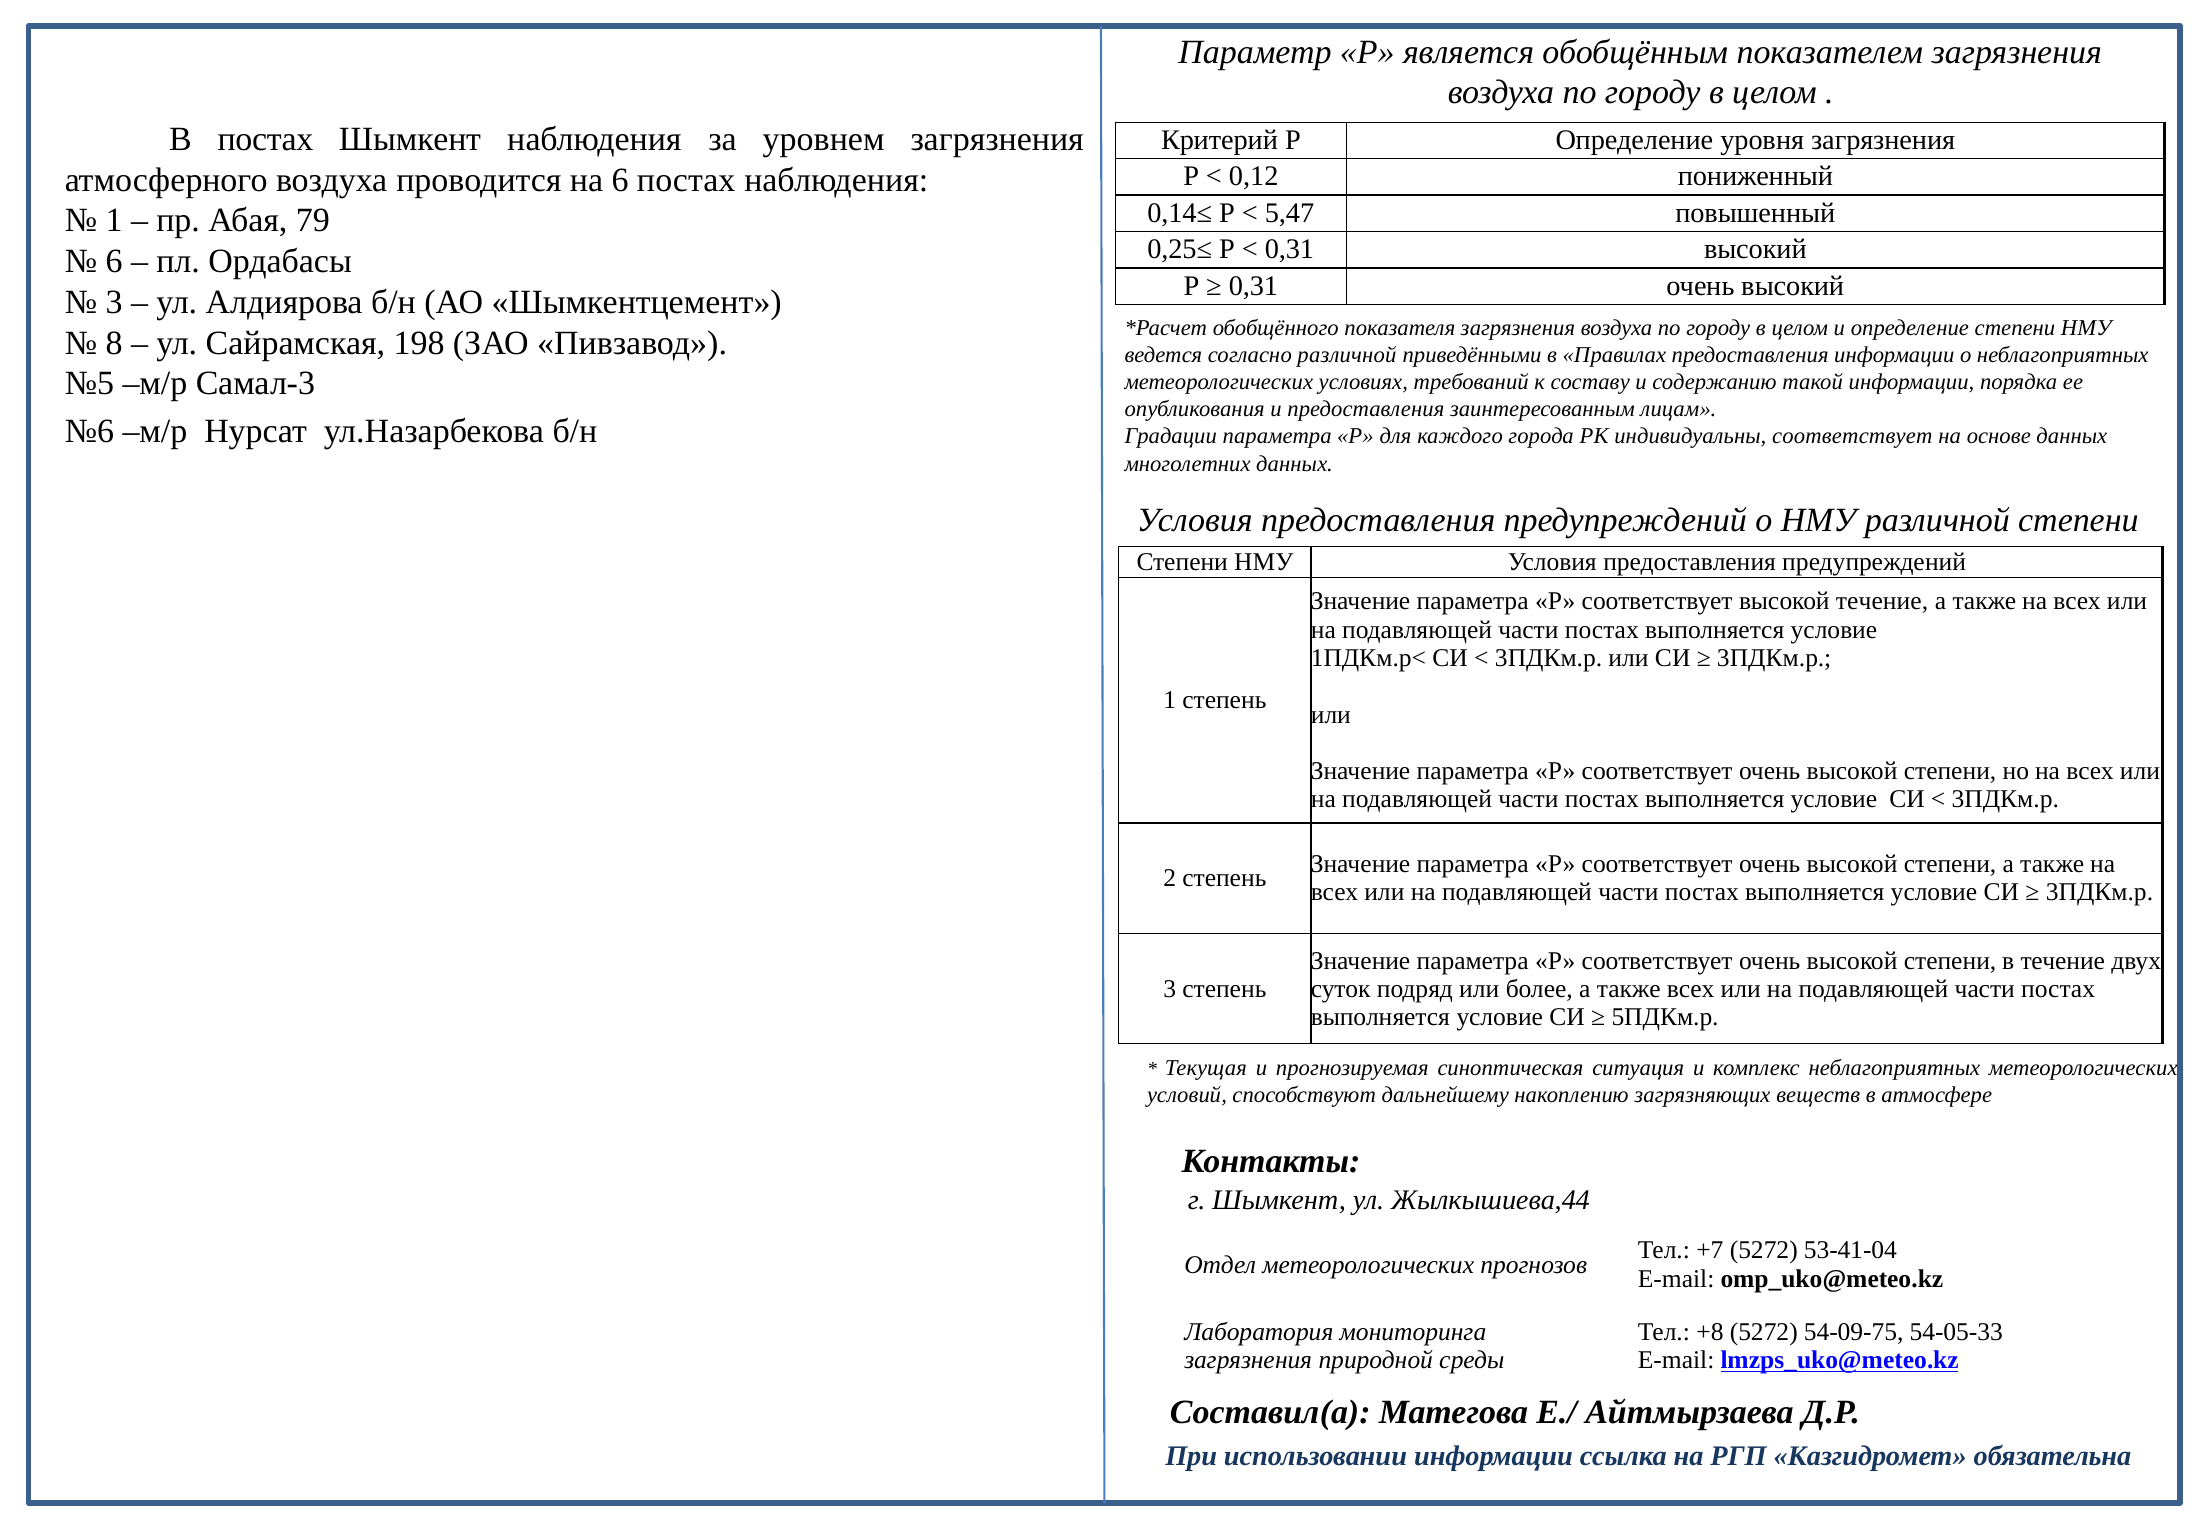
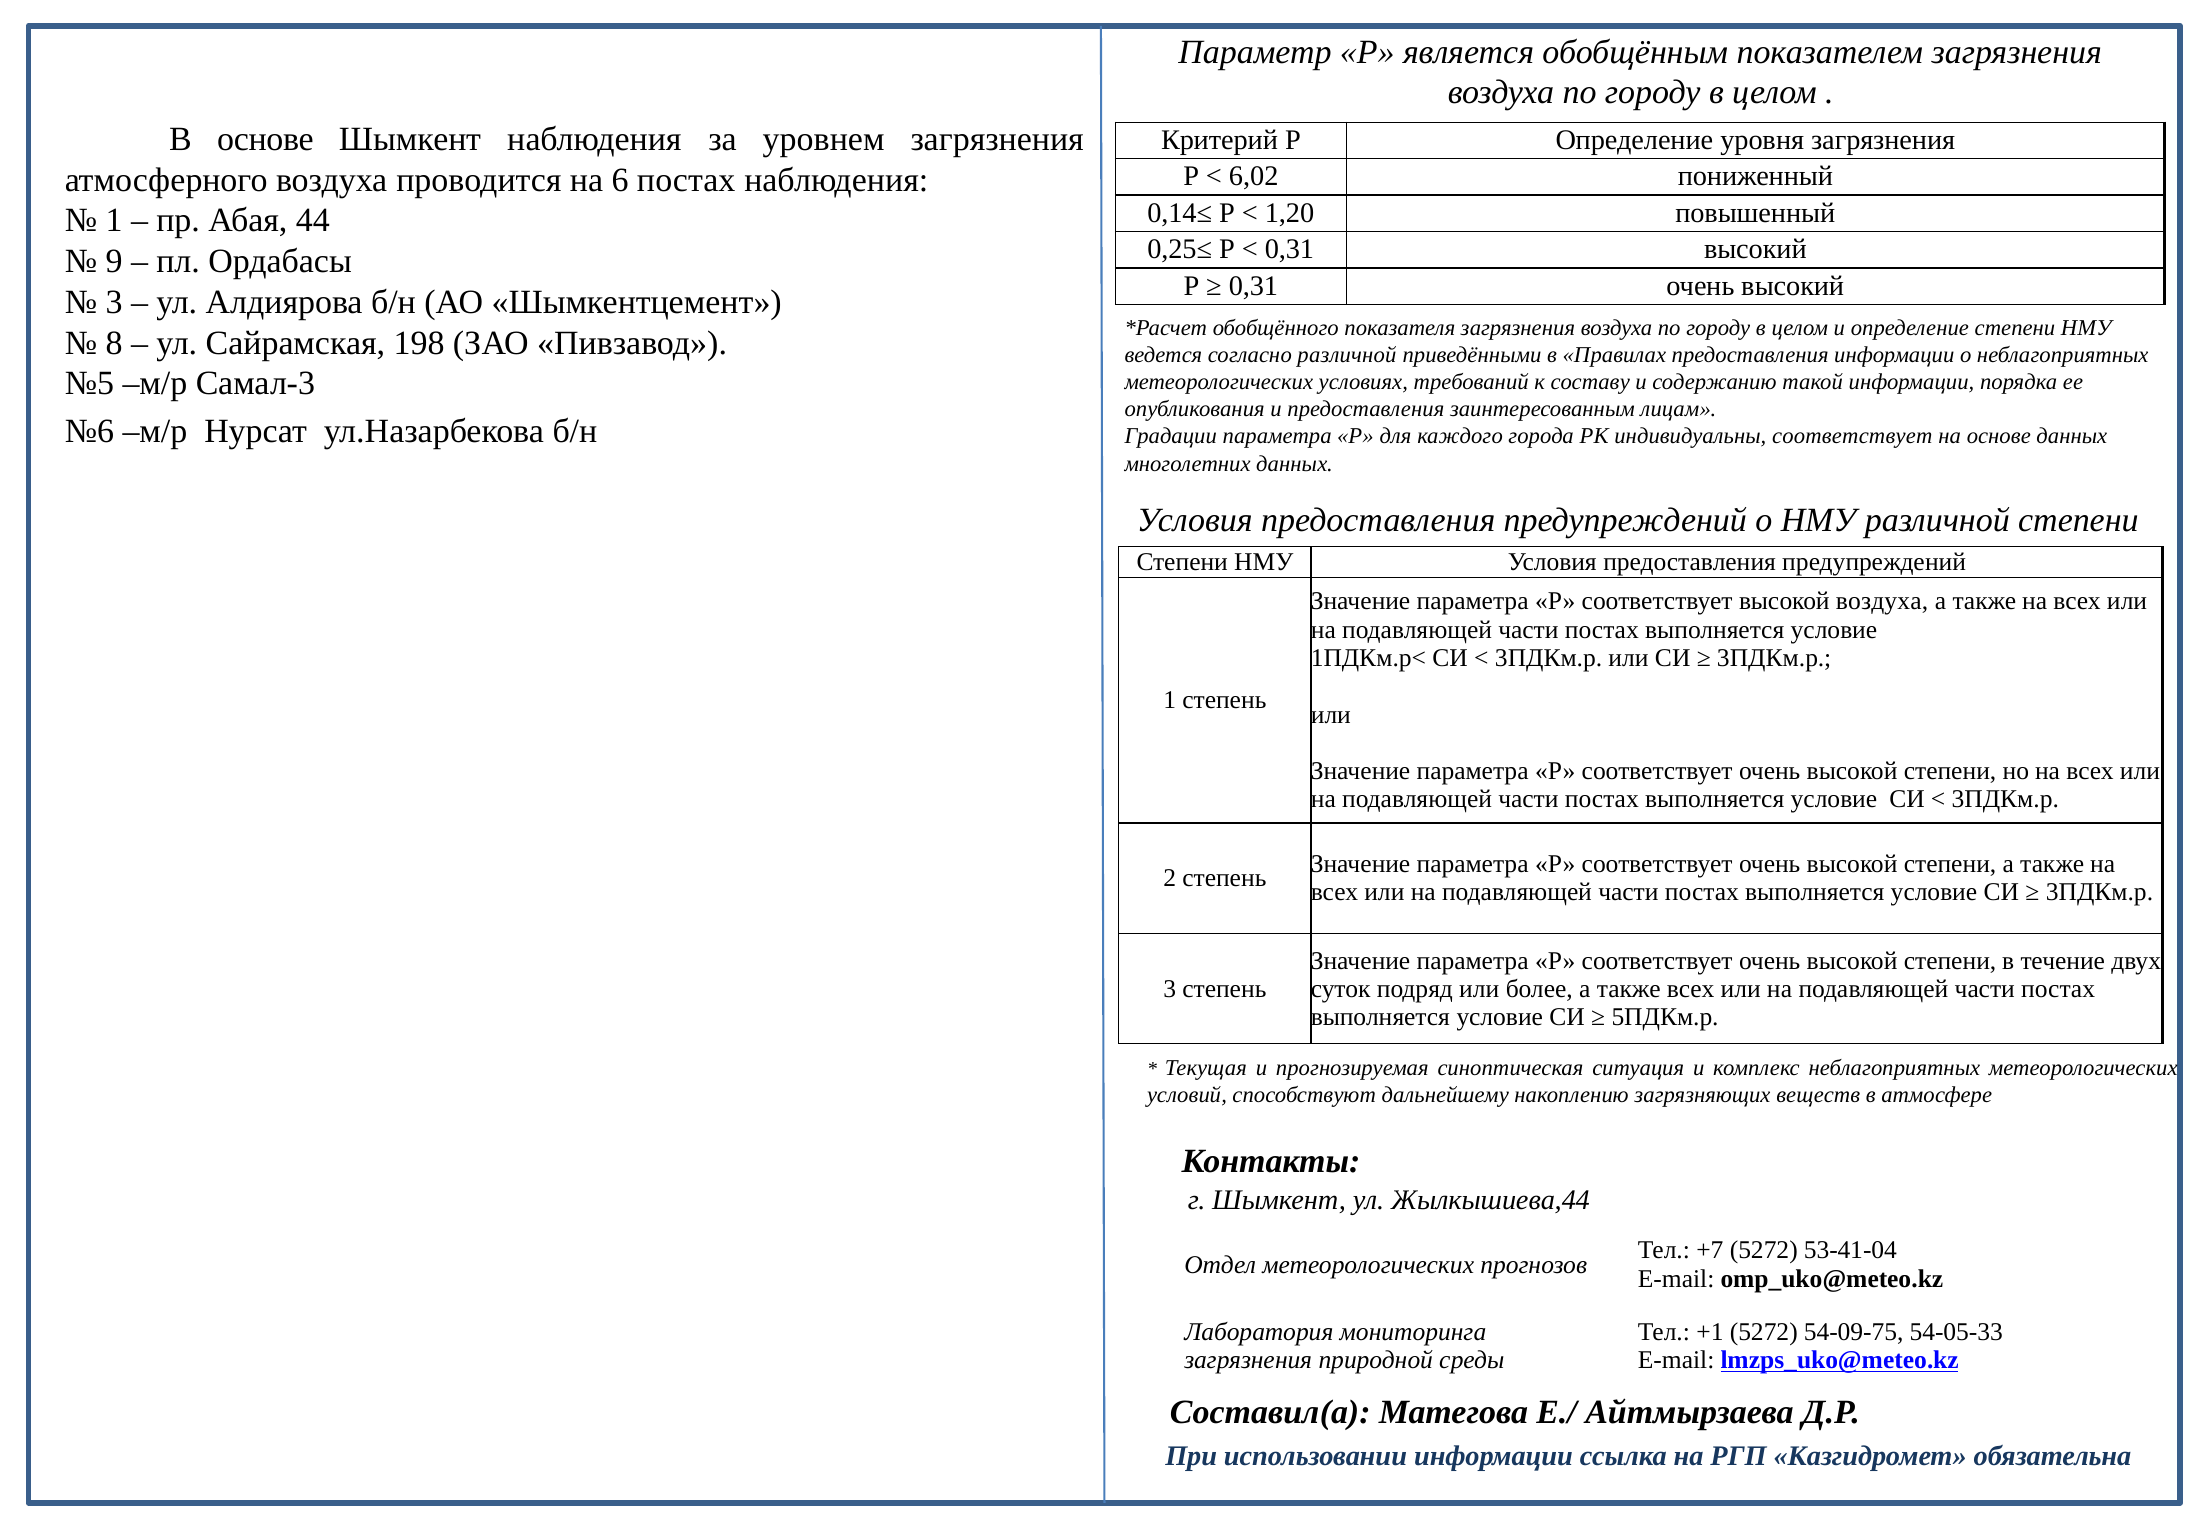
В постах: постах -> основе
0,12: 0,12 -> 6,02
5,47: 5,47 -> 1,20
79: 79 -> 44
6 at (114, 261): 6 -> 9
высокой течение: течение -> воздуха
+8: +8 -> +1
